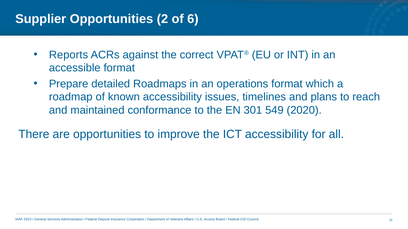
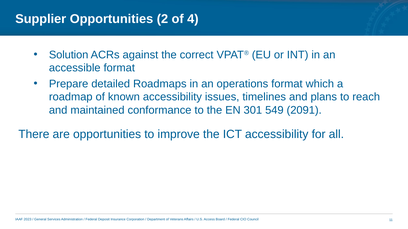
6: 6 -> 4
Reports: Reports -> Solution
2020: 2020 -> 2091
